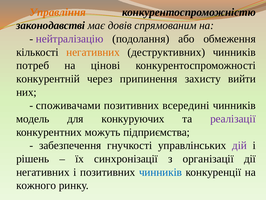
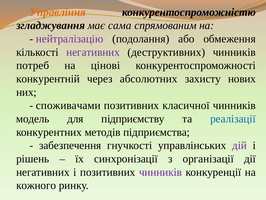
законодавстві: законодавстві -> згладжування
довів: довів -> сама
негативних at (93, 52) colour: orange -> purple
припинення: припинення -> абсолютних
вийти: вийти -> нових
всередині: всередині -> класичної
конкуруючих: конкуруючих -> підприємству
реалізації colour: purple -> blue
можуть: можуть -> методів
чинників at (161, 172) colour: blue -> purple
